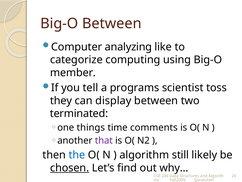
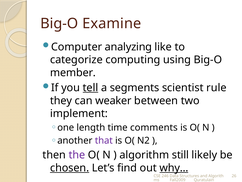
Big-O Between: Between -> Examine
tell underline: none -> present
programs: programs -> segments
toss: toss -> rule
display: display -> weaker
terminated: terminated -> implement
things: things -> length
the colour: blue -> purple
why… underline: none -> present
